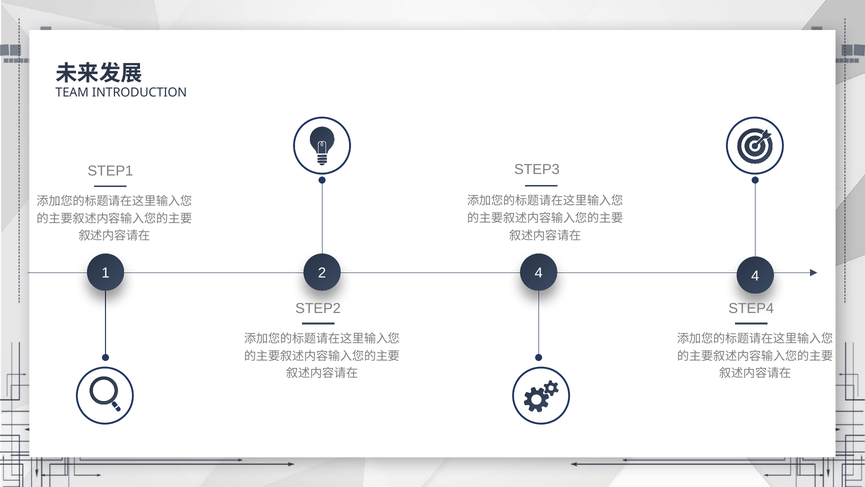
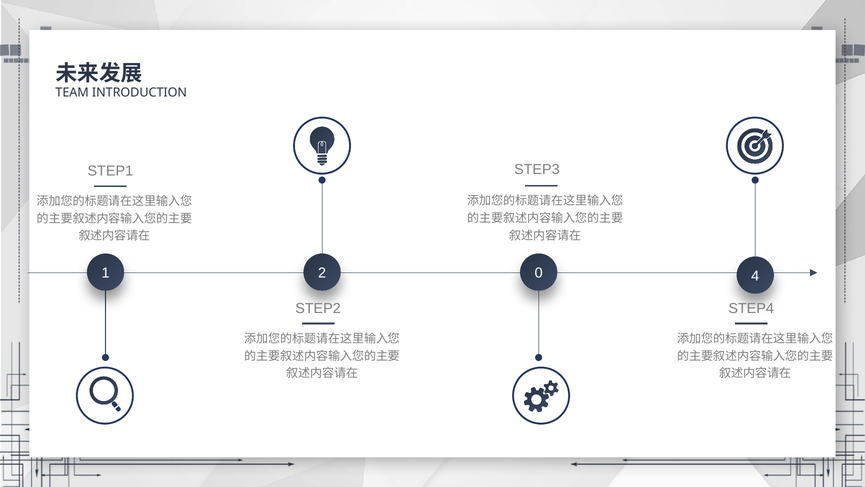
2 4: 4 -> 0
